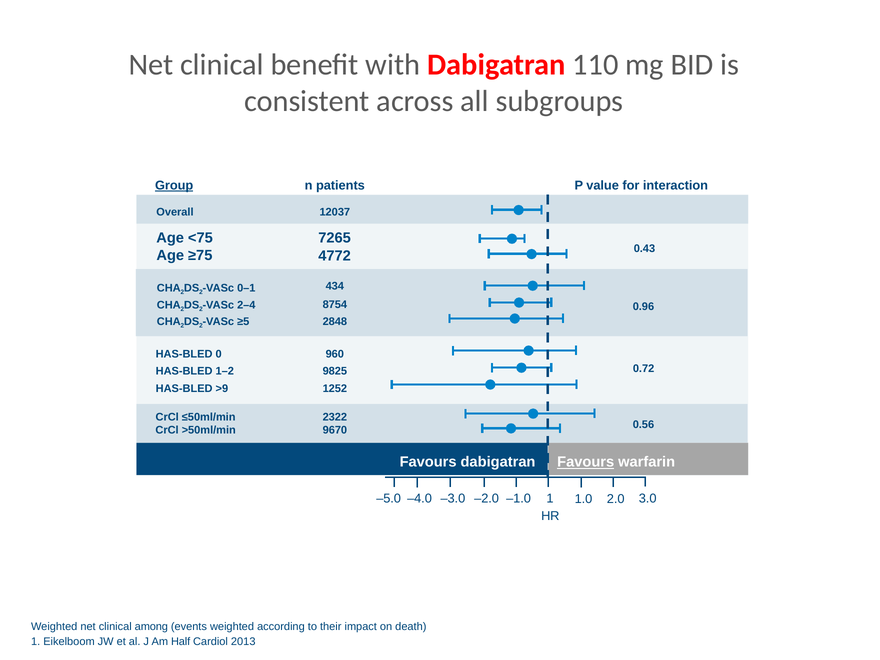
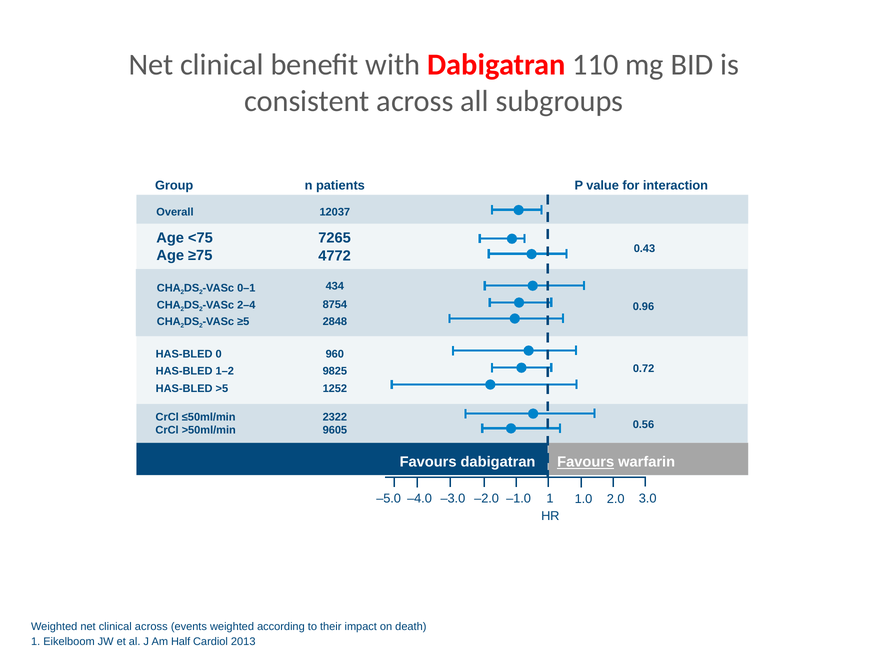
Group underline: present -> none
>9: >9 -> >5
9670: 9670 -> 9605
clinical among: among -> across
